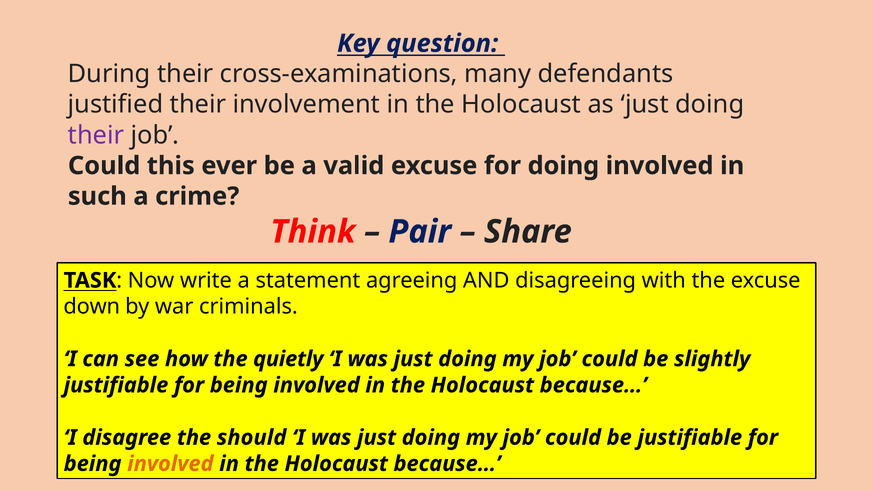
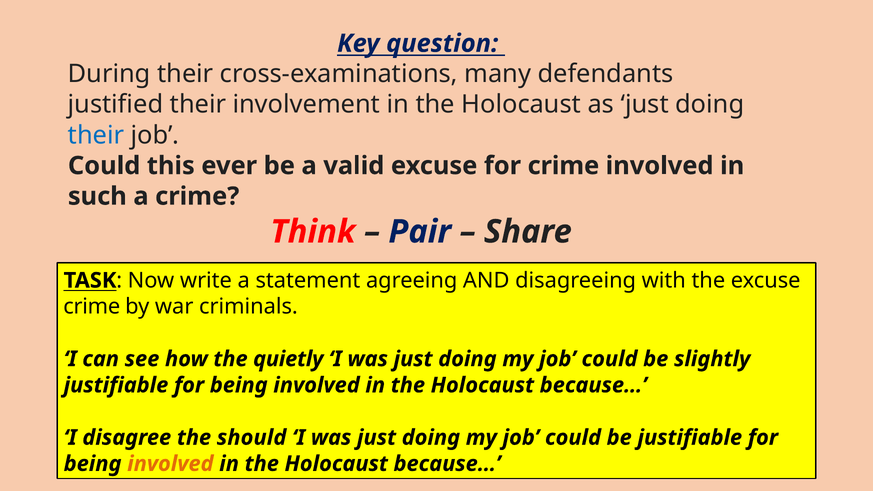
their at (96, 135) colour: purple -> blue
for doing: doing -> crime
down at (92, 307): down -> crime
